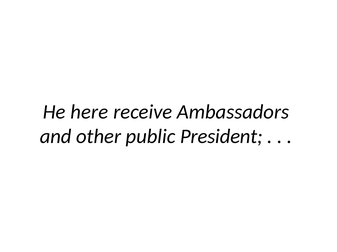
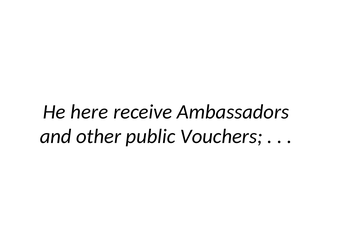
President: President -> Vouchers
